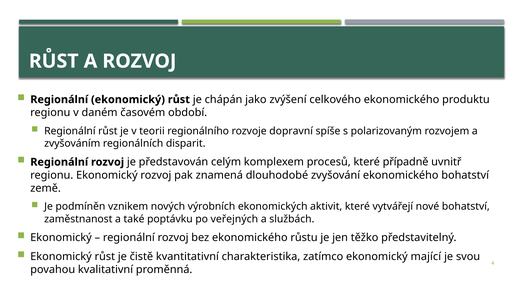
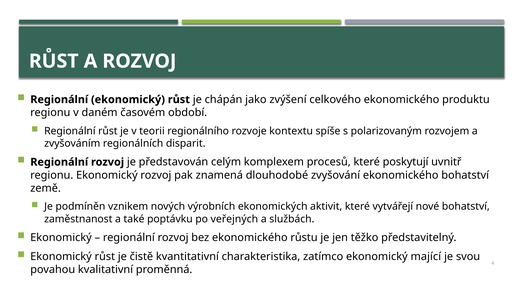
dopravní: dopravní -> kontextu
případně: případně -> poskytují
